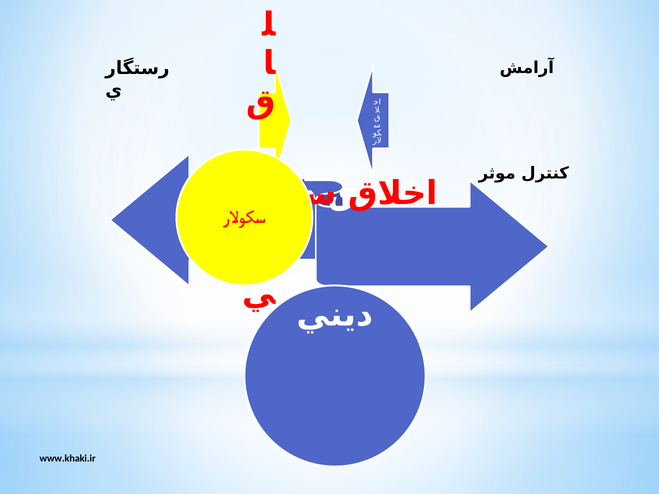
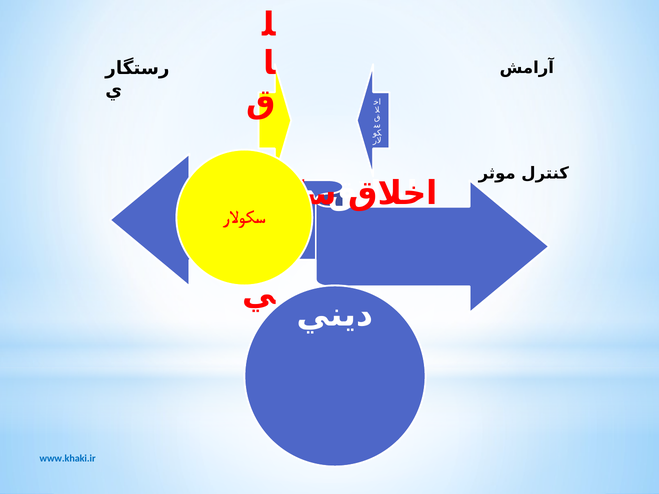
www.khaki.ir colour: black -> blue
